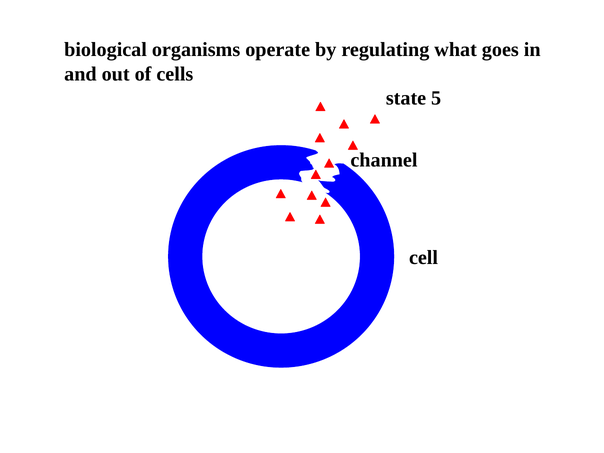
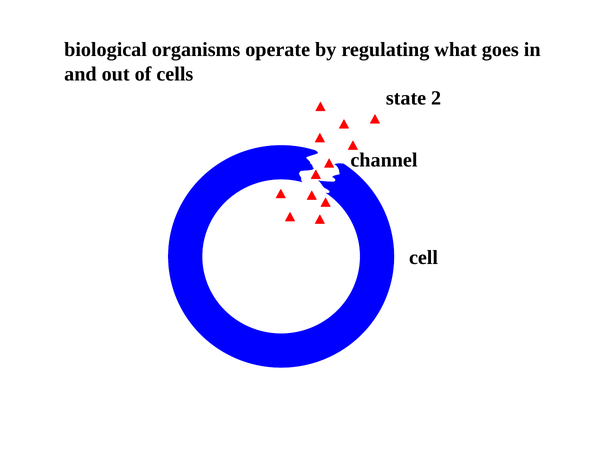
5: 5 -> 2
